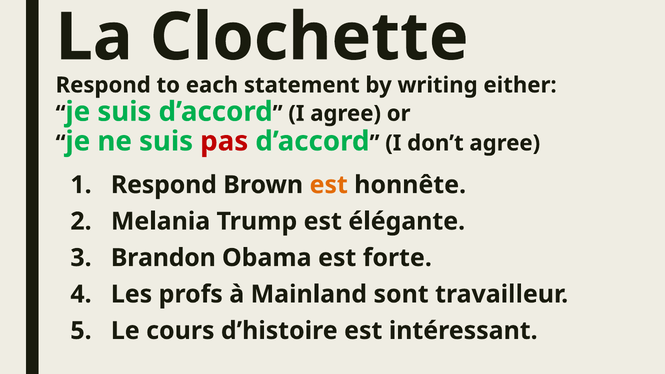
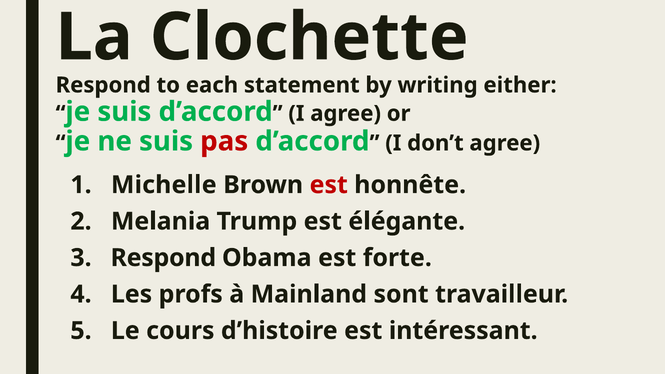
Respond at (164, 185): Respond -> Michelle
est at (329, 185) colour: orange -> red
Brandon at (163, 258): Brandon -> Respond
